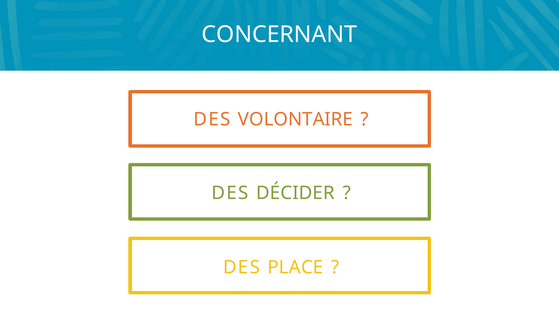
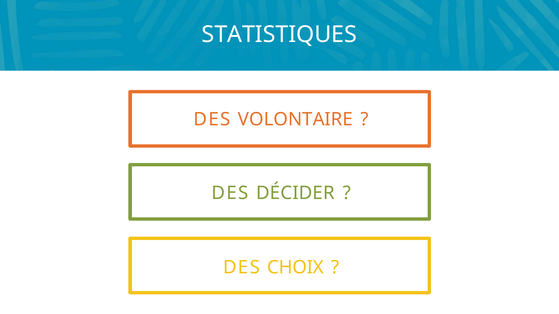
CONCERNANT: CONCERNANT -> STATISTIQUES
PLACE: PLACE -> CHOIX
